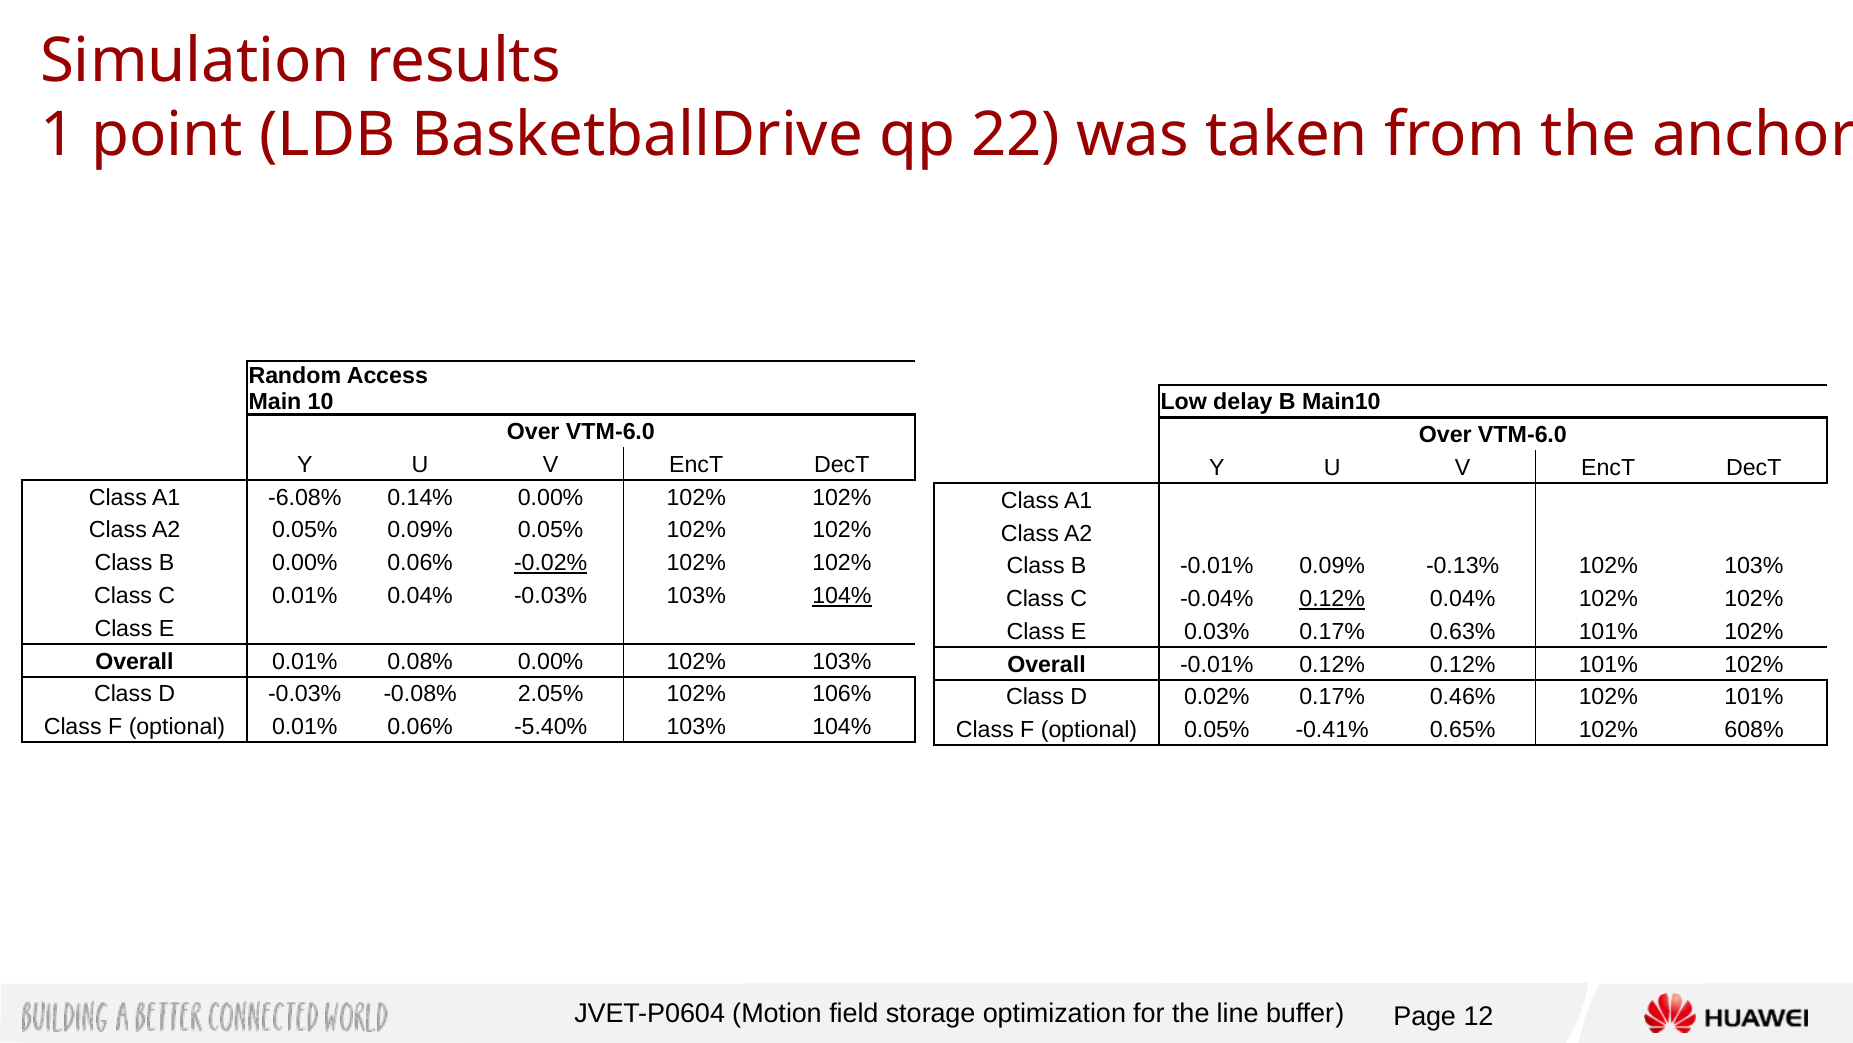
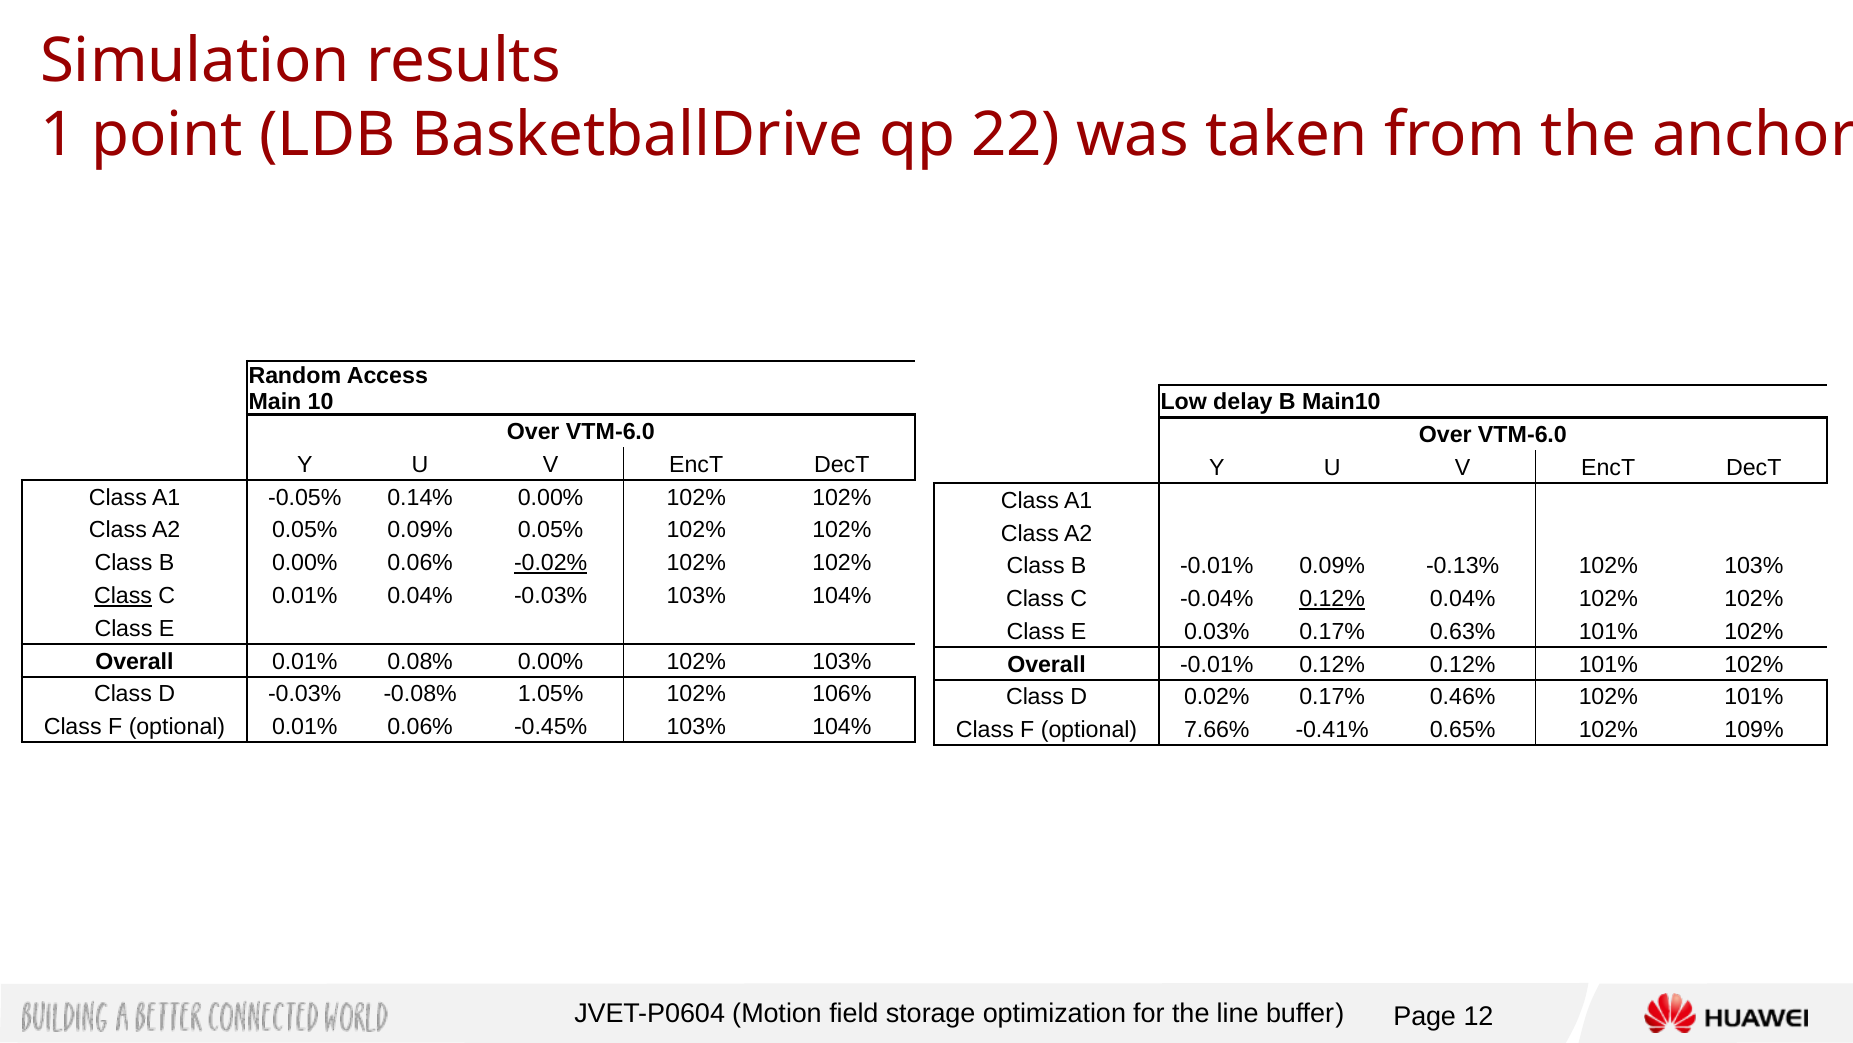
-6.08%: -6.08% -> -0.05%
Class at (123, 596) underline: none -> present
104% at (842, 596) underline: present -> none
2.05%: 2.05% -> 1.05%
-5.40%: -5.40% -> -0.45%
optional 0.05%: 0.05% -> 7.66%
608%: 608% -> 109%
